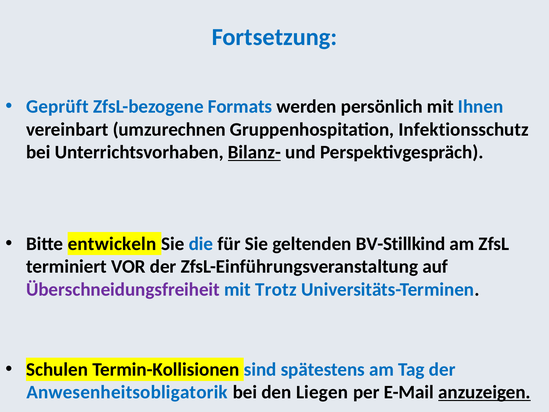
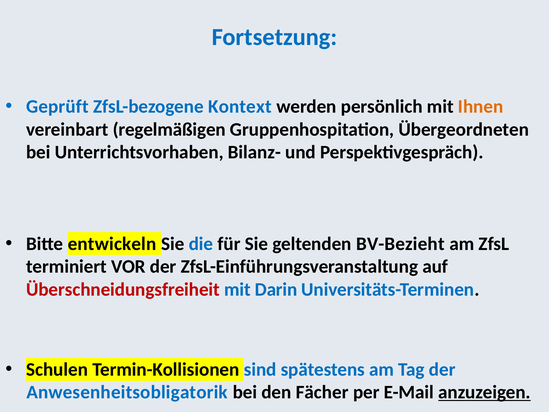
Formats: Formats -> Kontext
Ihnen colour: blue -> orange
umzurechnen: umzurechnen -> regelmäßigen
Infektionsschutz: Infektionsschutz -> Übergeordneten
Bilanz- underline: present -> none
BV-Stillkind: BV-Stillkind -> BV-Bezieht
Überschneidungsfreiheit colour: purple -> red
Trotz: Trotz -> Darin
Liegen: Liegen -> Fächer
